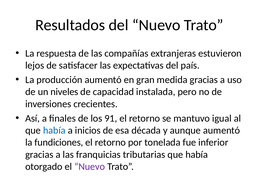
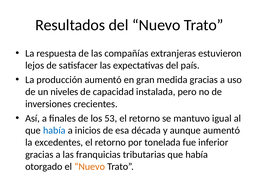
91: 91 -> 53
fundiciones: fundiciones -> excedentes
Nuevo at (90, 167) colour: purple -> orange
